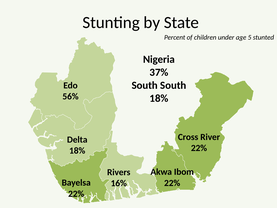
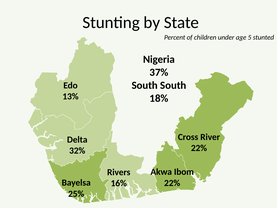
56%: 56% -> 13%
18% at (77, 150): 18% -> 32%
22% at (76, 194): 22% -> 25%
